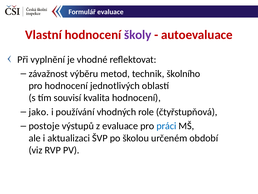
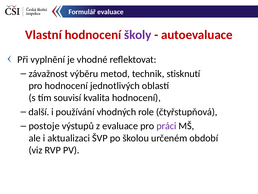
školního: školního -> stisknutí
jako: jako -> další
práci colour: blue -> purple
